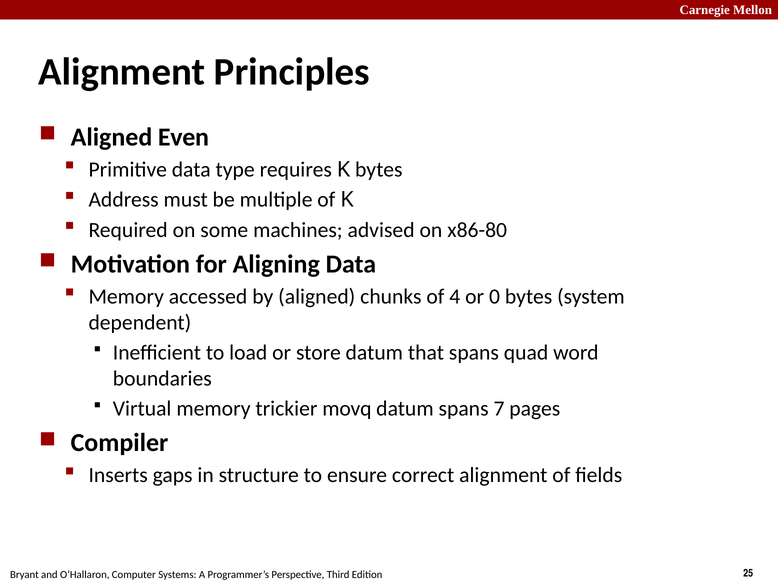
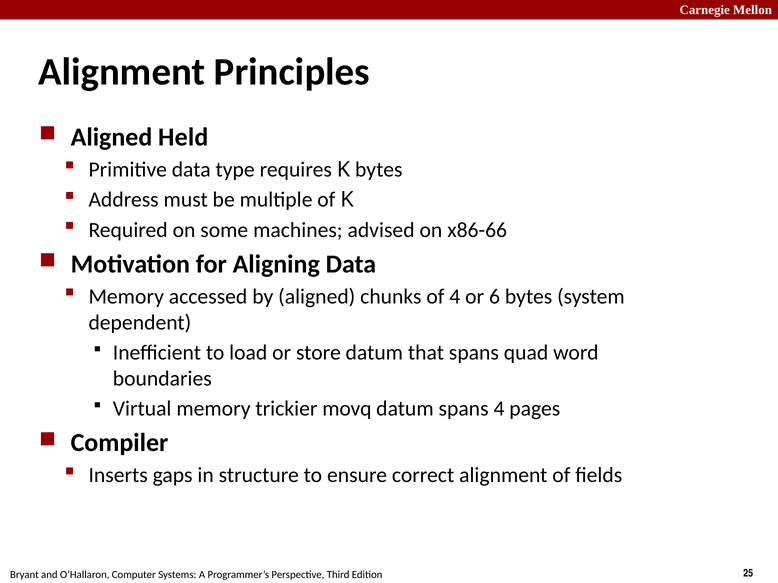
Even: Even -> Held
x86-80: x86-80 -> x86-66
0: 0 -> 6
spans 7: 7 -> 4
